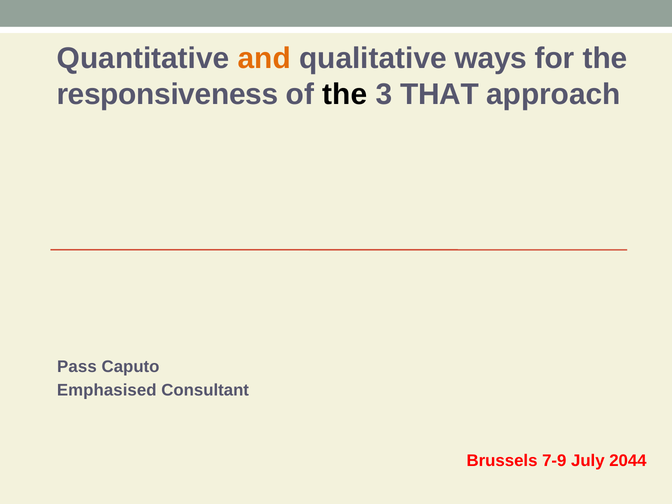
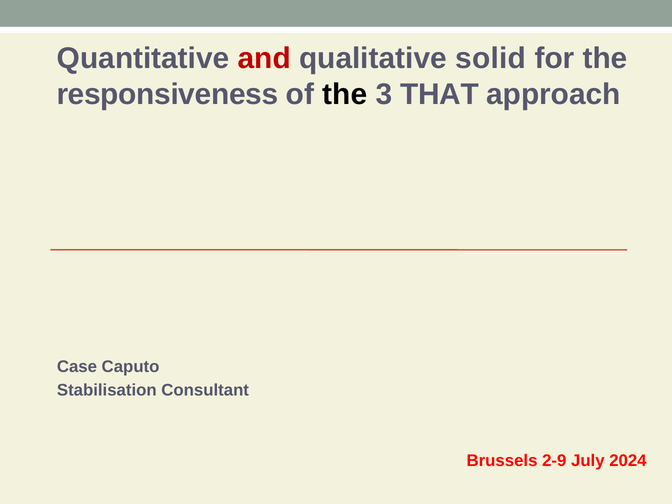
and colour: orange -> red
ways: ways -> solid
Pass: Pass -> Case
Emphasised: Emphasised -> Stabilisation
7-9: 7-9 -> 2-9
2044: 2044 -> 2024
